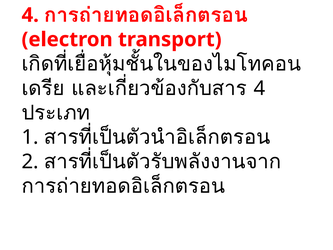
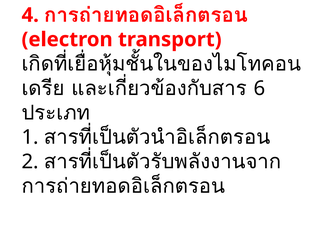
4 at (260, 88): 4 -> 6
